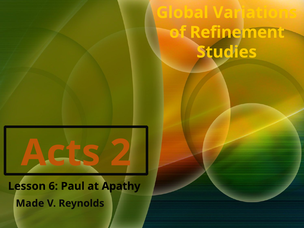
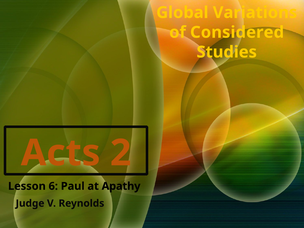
Refinement: Refinement -> Considered
Made: Made -> Judge
